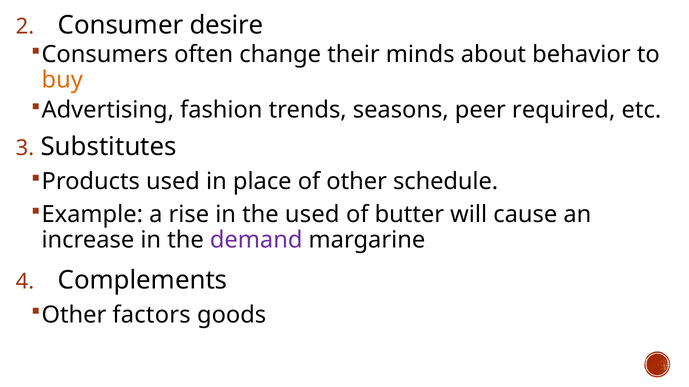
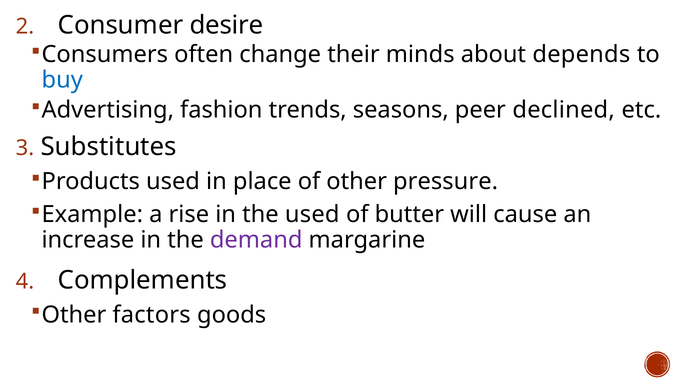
behavior: behavior -> depends
buy colour: orange -> blue
required: required -> declined
schedule: schedule -> pressure
